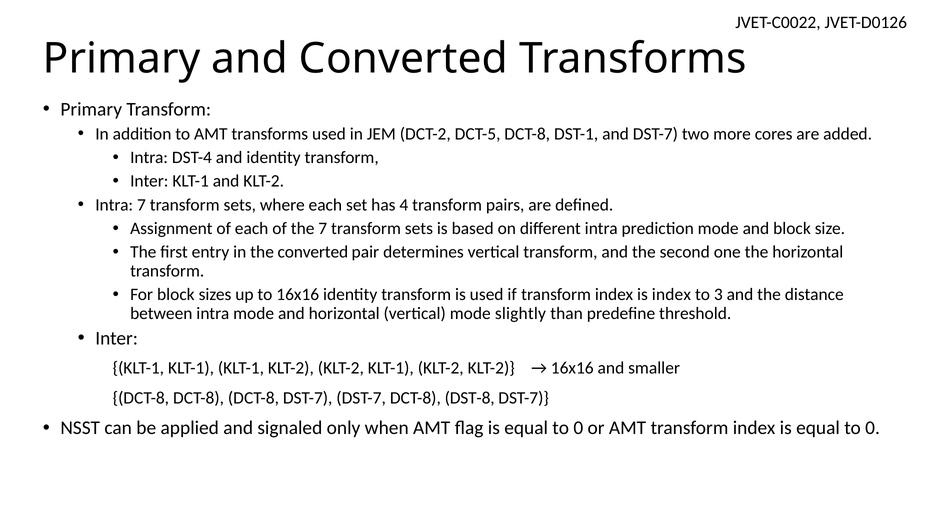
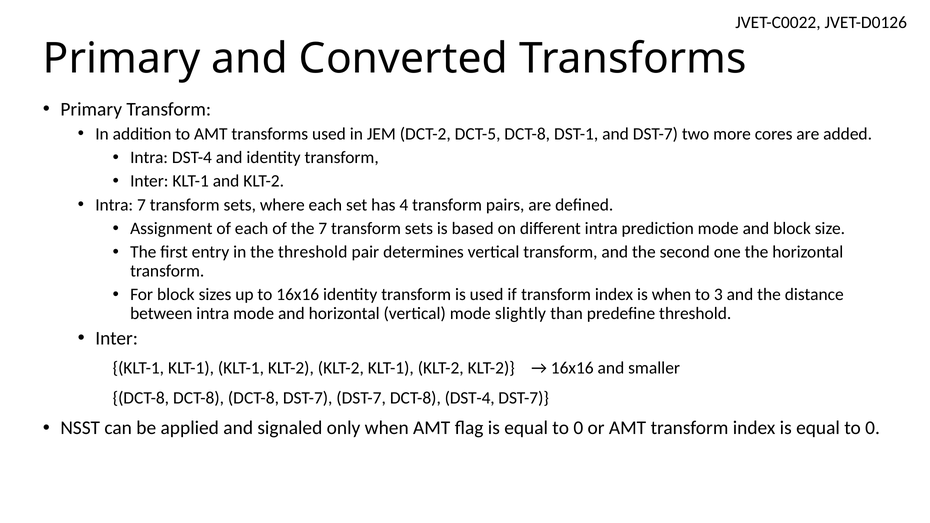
the converted: converted -> threshold
is index: index -> when
DCT-8 DST-8: DST-8 -> DST-4
